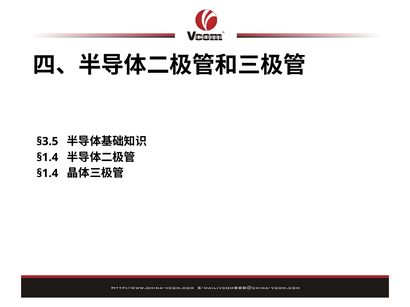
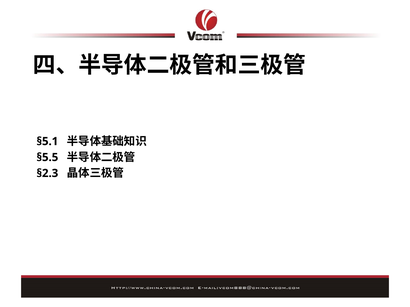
§3.5: §3.5 -> §5.1
§1.4 at (47, 158): §1.4 -> §5.5
§1.4 at (47, 174): §1.4 -> §2.3
